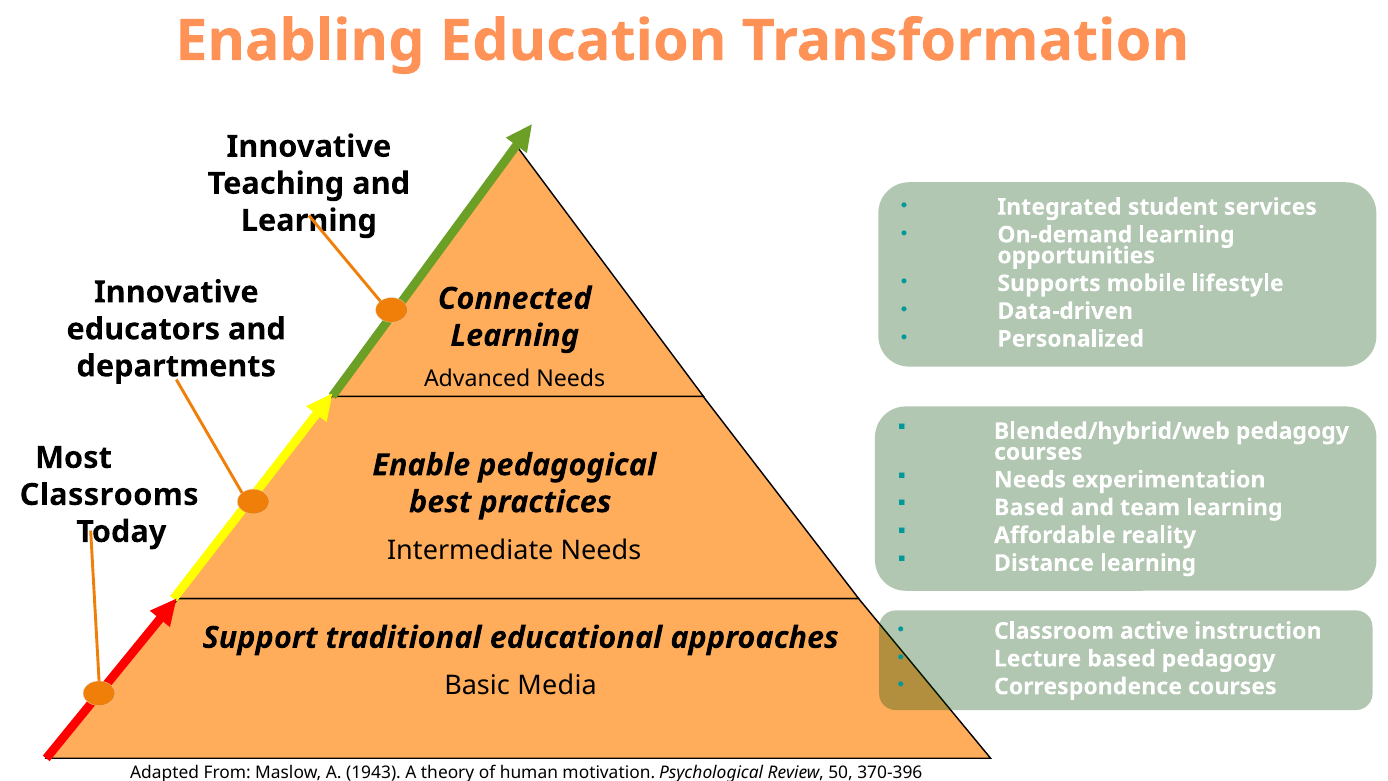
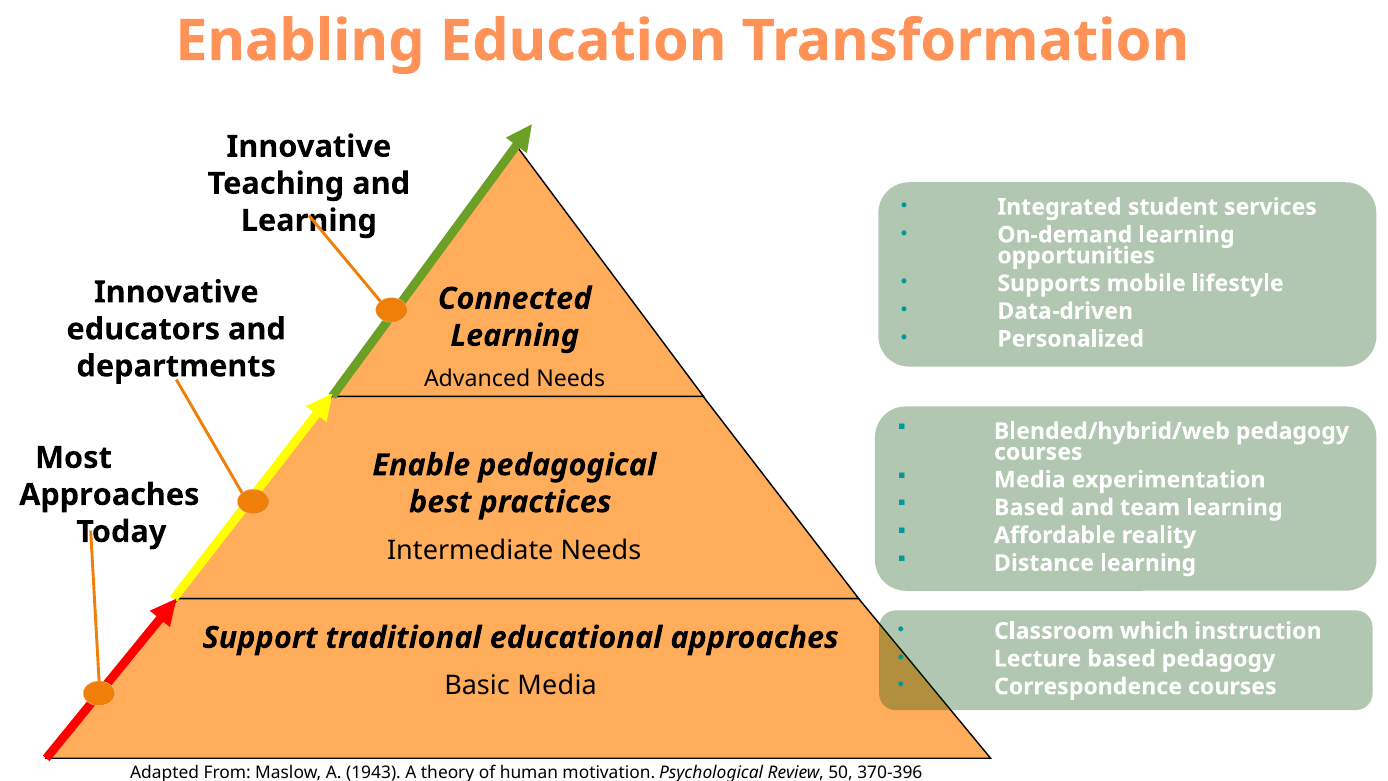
Needs at (1030, 480): Needs -> Media
Classrooms at (109, 495): Classrooms -> Approaches
active: active -> which
